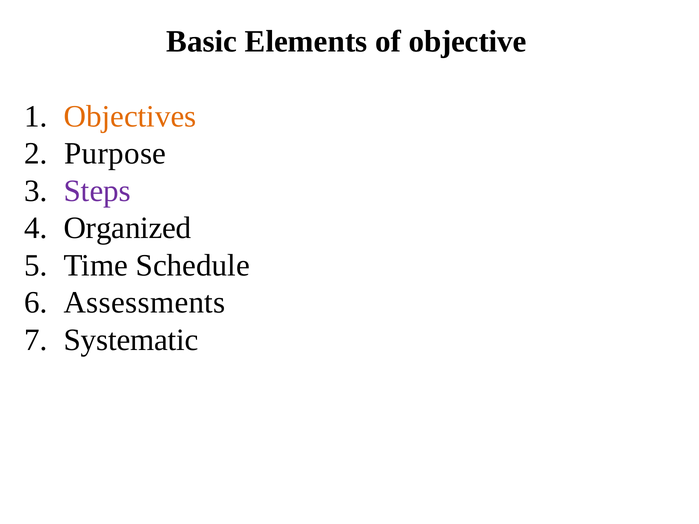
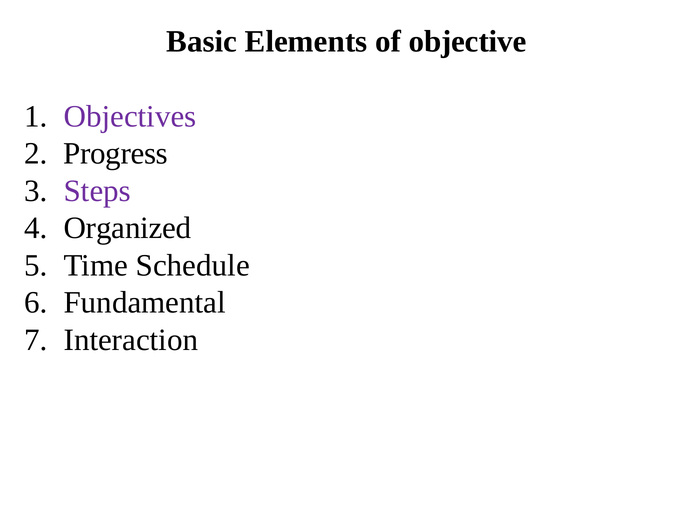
Objectives colour: orange -> purple
Purpose: Purpose -> Progress
Assessments: Assessments -> Fundamental
Systematic: Systematic -> Interaction
